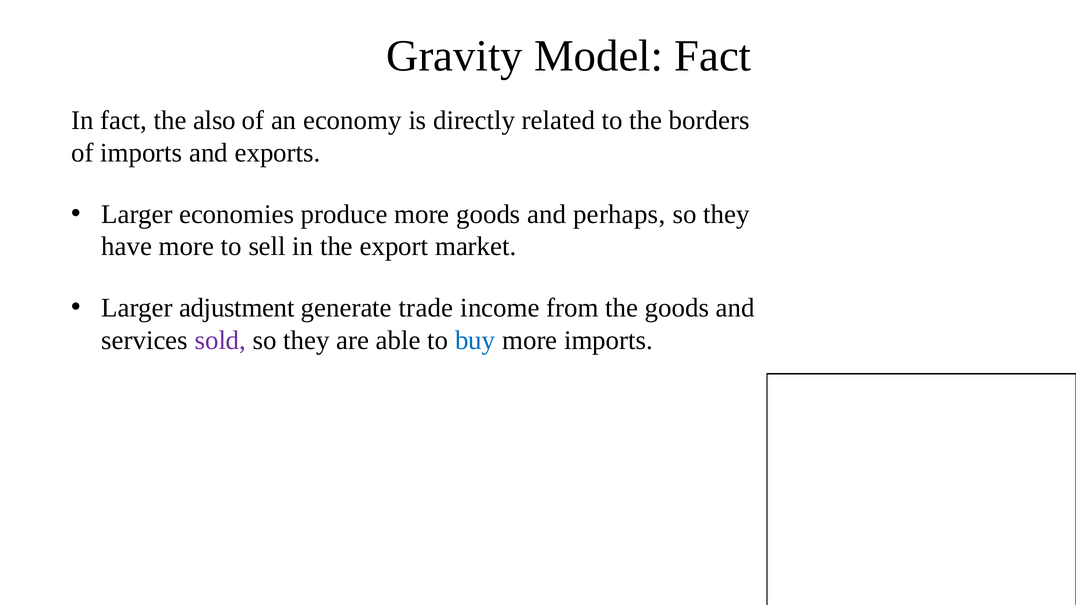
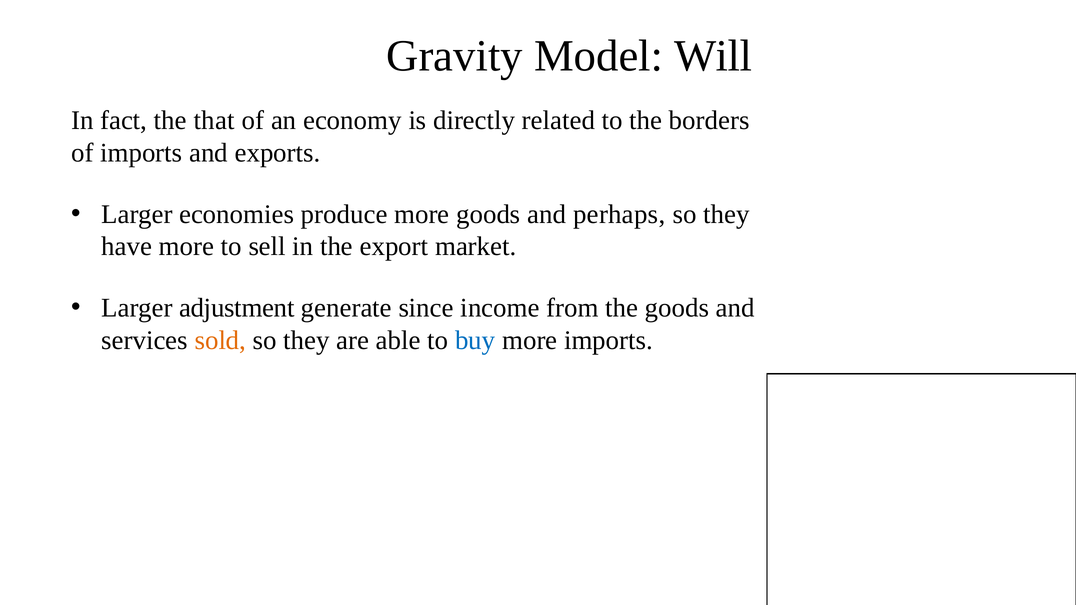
Model Fact: Fact -> Will
also: also -> that
trade: trade -> since
sold colour: purple -> orange
